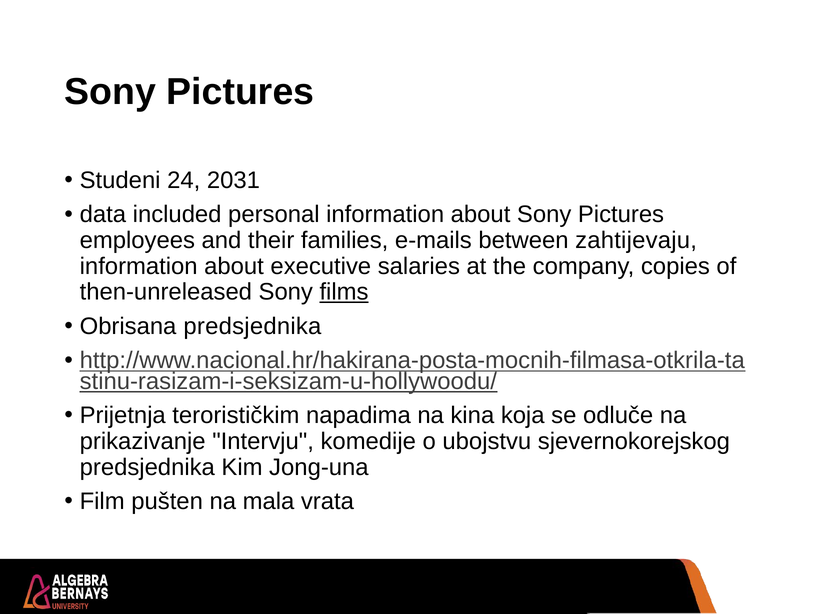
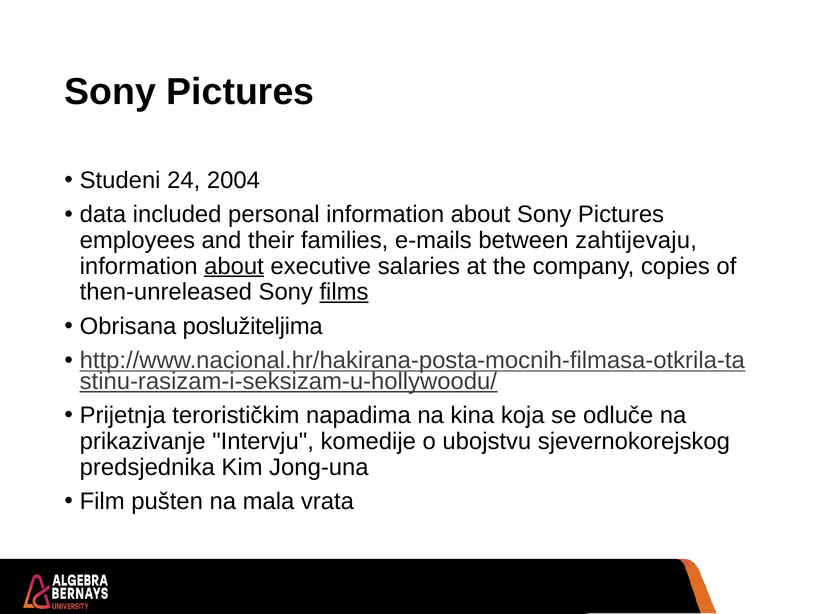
2031: 2031 -> 2004
about at (234, 266) underline: none -> present
Obrisana predsjednika: predsjednika -> poslužiteljima
